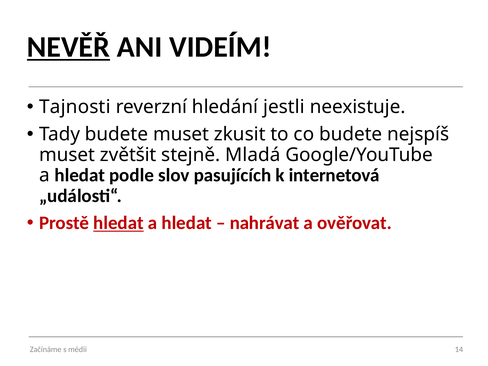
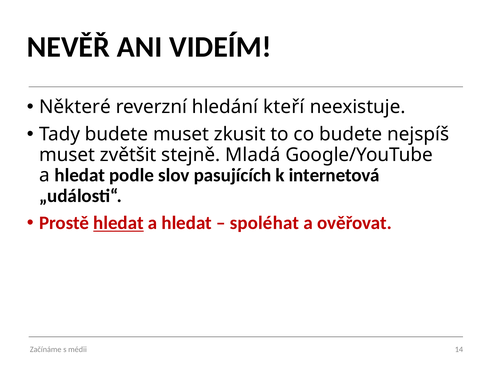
NEVĚŘ underline: present -> none
Tajnosti: Tajnosti -> Některé
jestli: jestli -> kteří
nahrávat: nahrávat -> spoléhat
